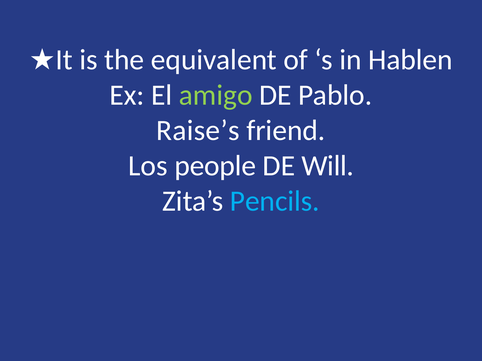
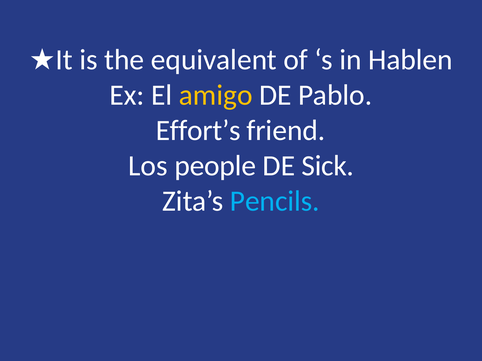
amigo colour: light green -> yellow
Raise’s: Raise’s -> Effort’s
Will: Will -> Sick
